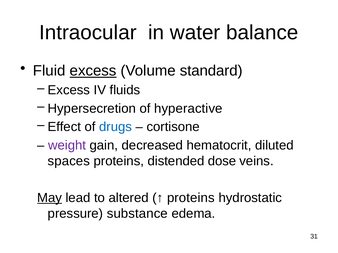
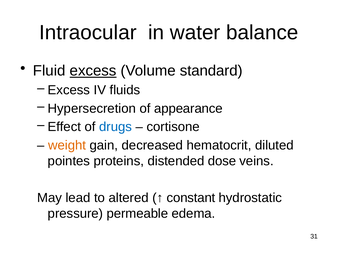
hyperactive: hyperactive -> appearance
weight colour: purple -> orange
spaces: spaces -> pointes
May underline: present -> none
proteins at (191, 198): proteins -> constant
substance: substance -> permeable
